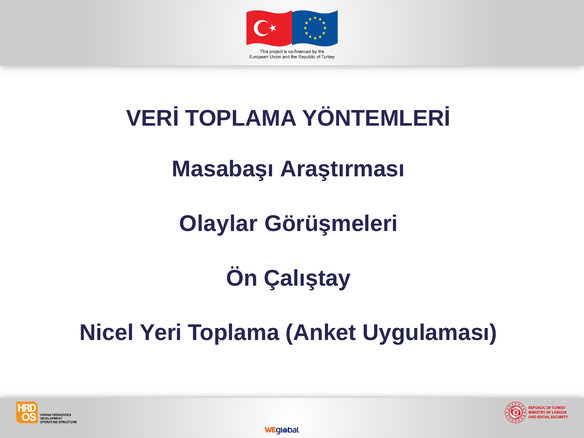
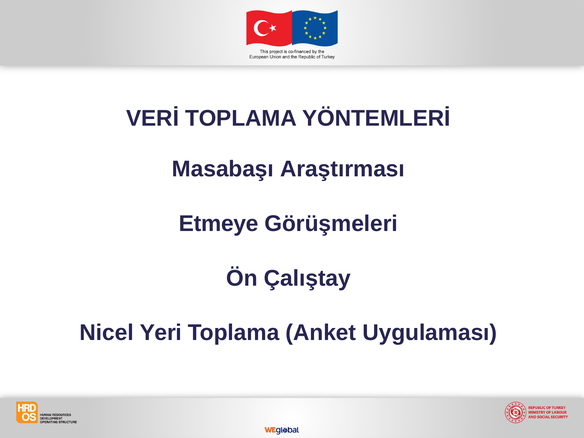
Olaylar: Olaylar -> Etmeye
